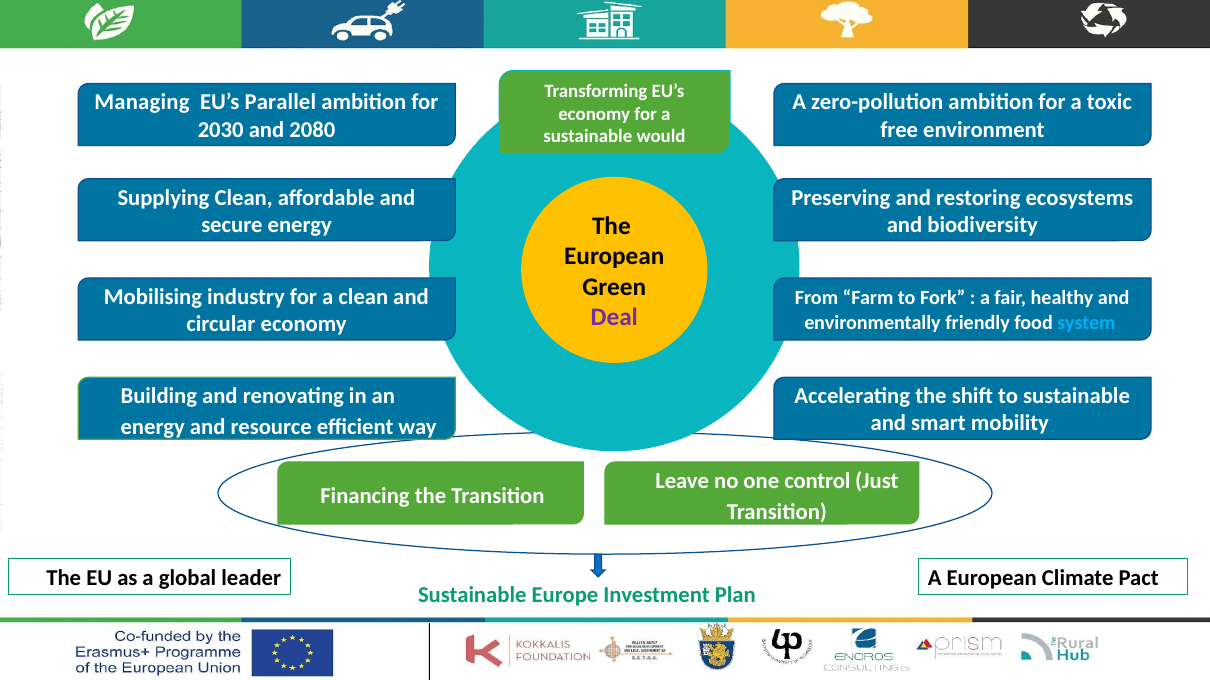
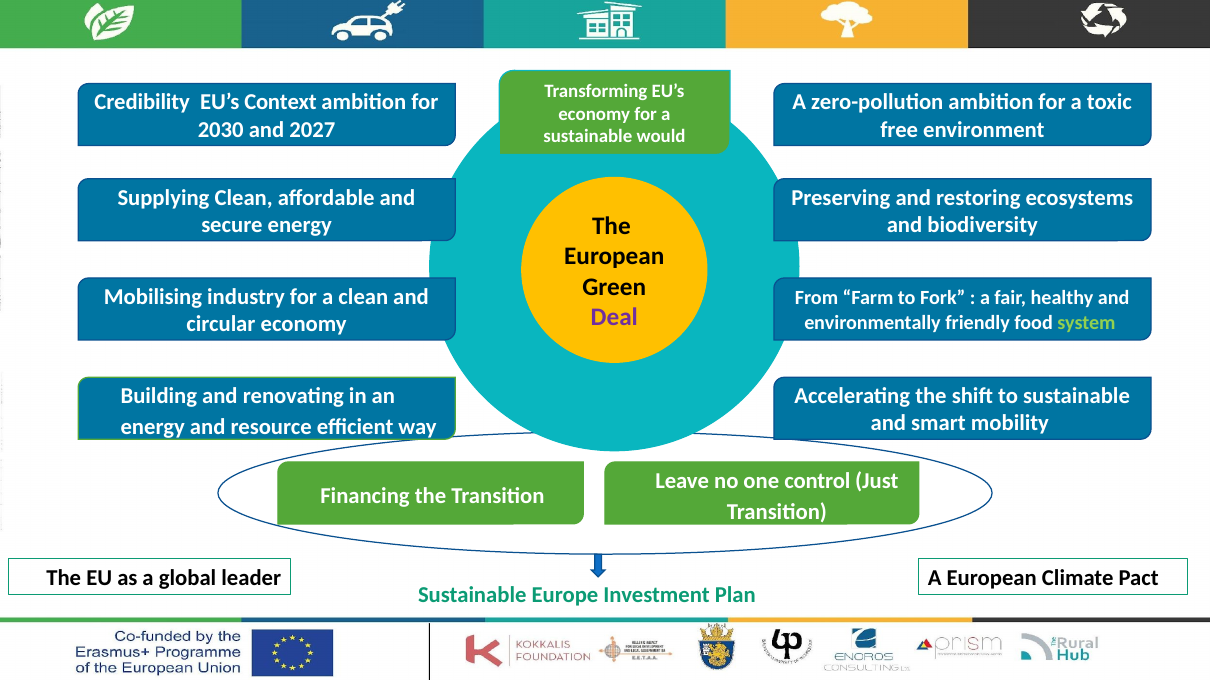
Managing: Managing -> Credibility
Parallel: Parallel -> Context
2080: 2080 -> 2027
system colour: light blue -> light green
